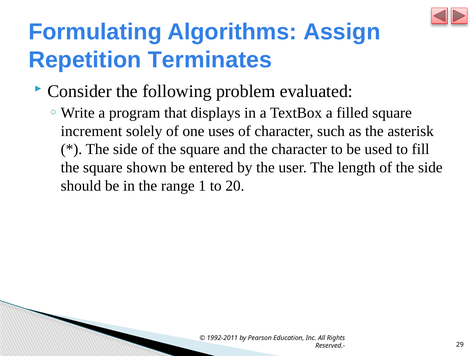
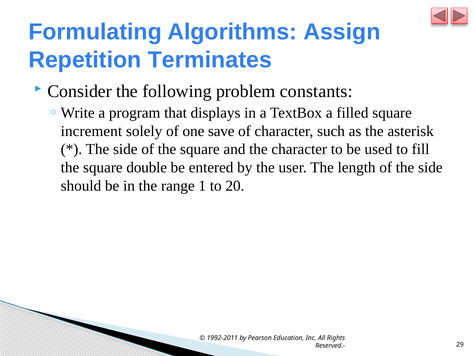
evaluated: evaluated -> constants
uses: uses -> save
shown: shown -> double
